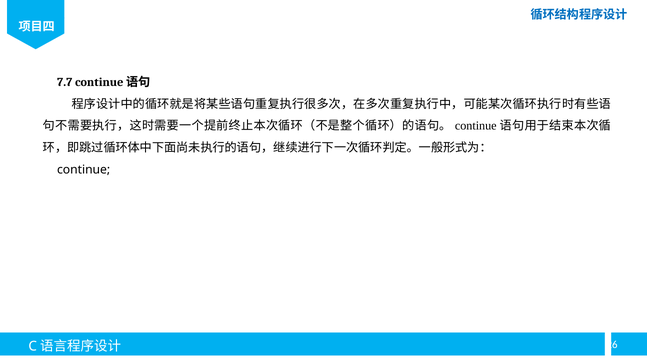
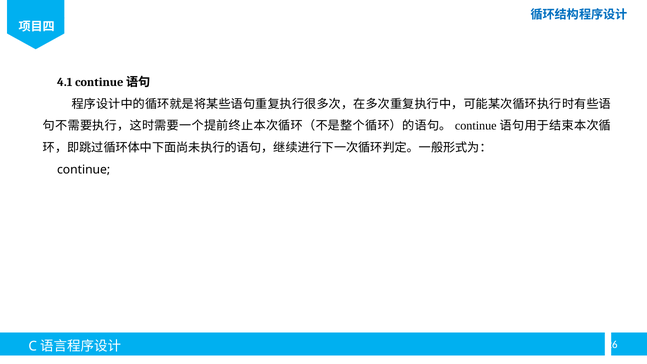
7.7: 7.7 -> 4.1
